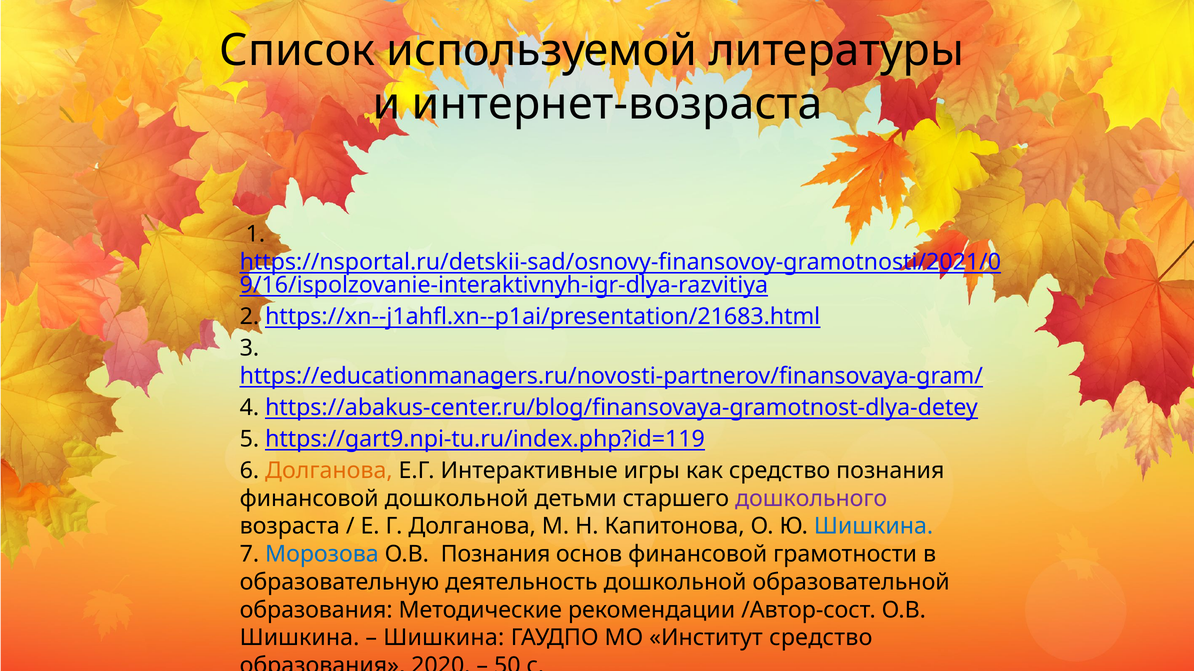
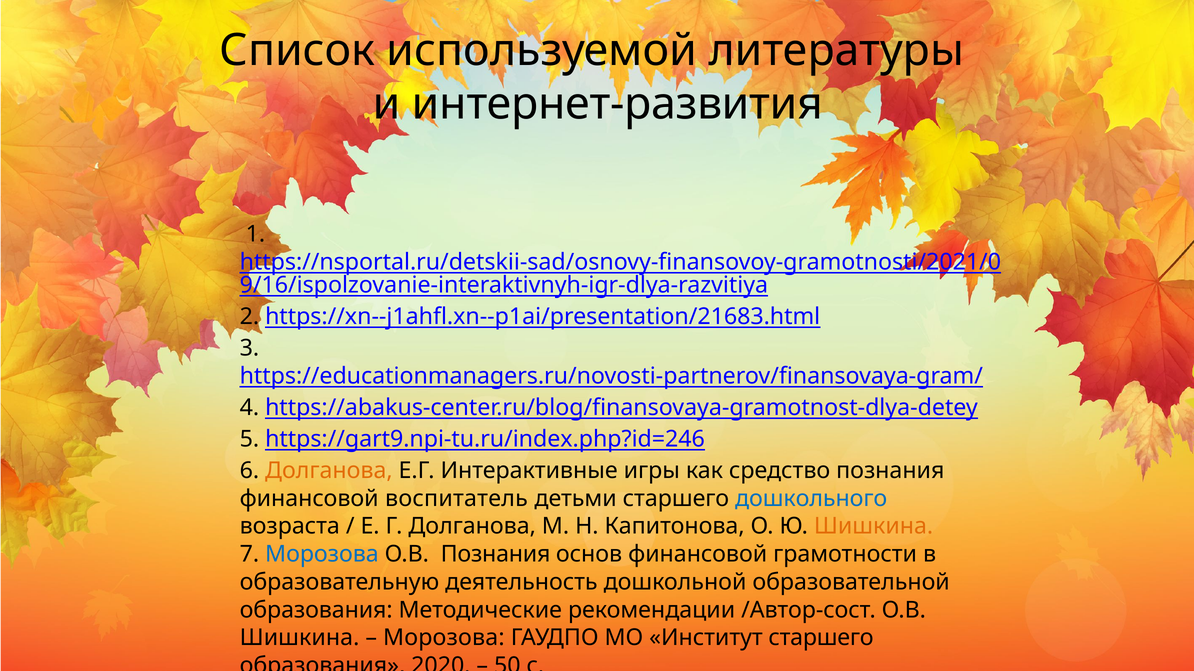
интернет-возраста: интернет-возраста -> интернет-развития
https://gart9.npi-tu.ru/index.php?id=119: https://gart9.npi-tu.ru/index.php?id=119 -> https://gart9.npi-tu.ru/index.php?id=246
финансовой дошкольной: дошкольной -> воспитатель
дошкольного colour: purple -> blue
Шишкина at (874, 527) colour: blue -> orange
Шишкина at (444, 638): Шишкина -> Морозова
Институт средство: средство -> старшего
